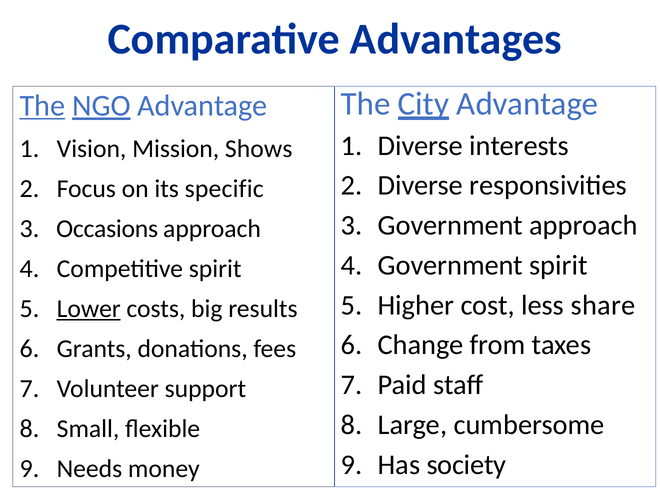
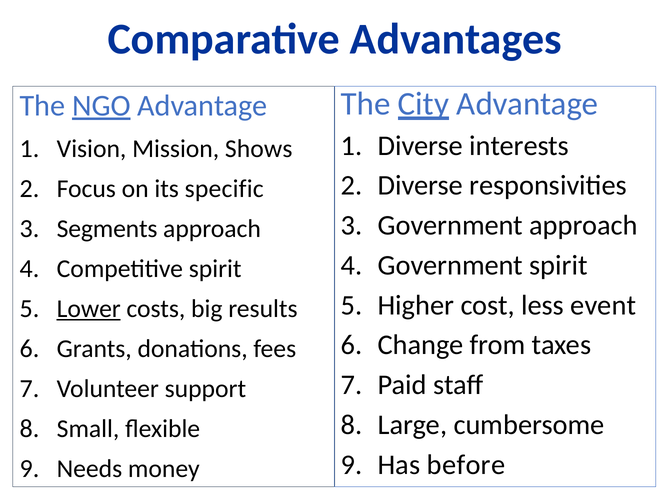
The at (42, 106) underline: present -> none
Occasions: Occasions -> Segments
share: share -> event
society: society -> before
